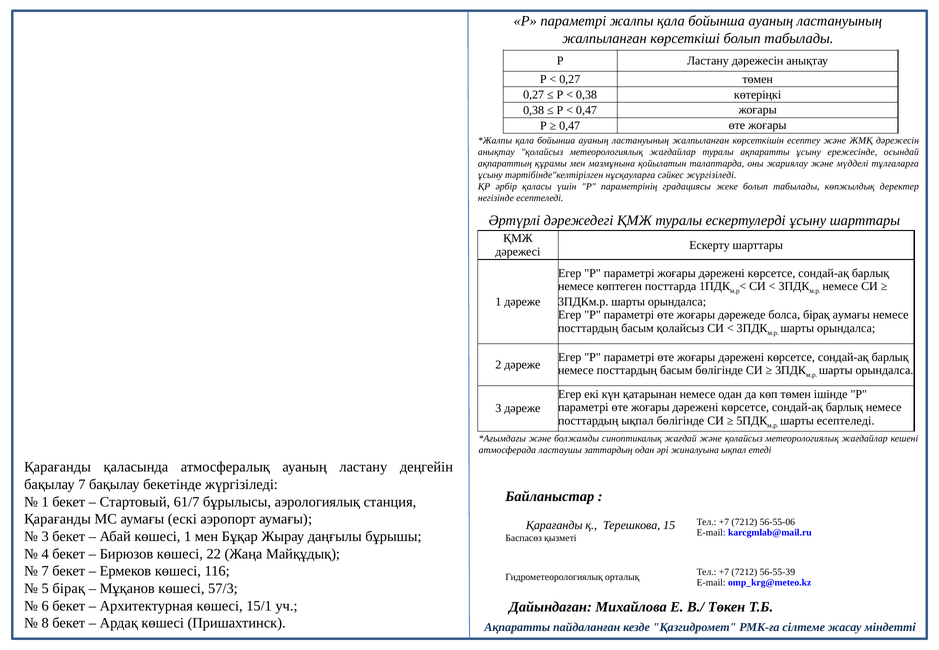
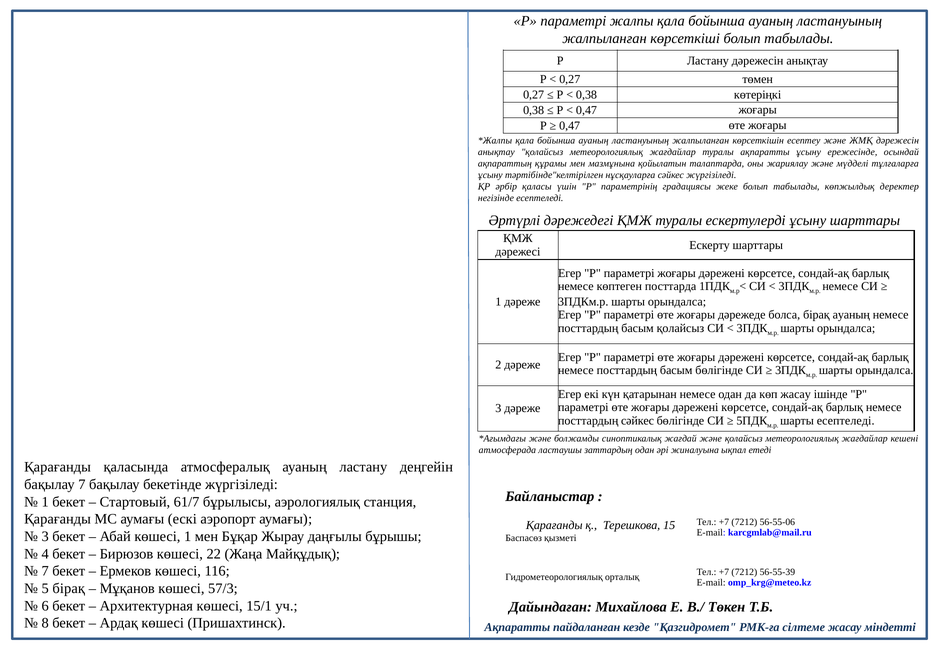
бірақ аумағы: аумағы -> ауаның
көп төмен: төмен -> жасау
посттардың ықпал: ықпал -> сәйкес
